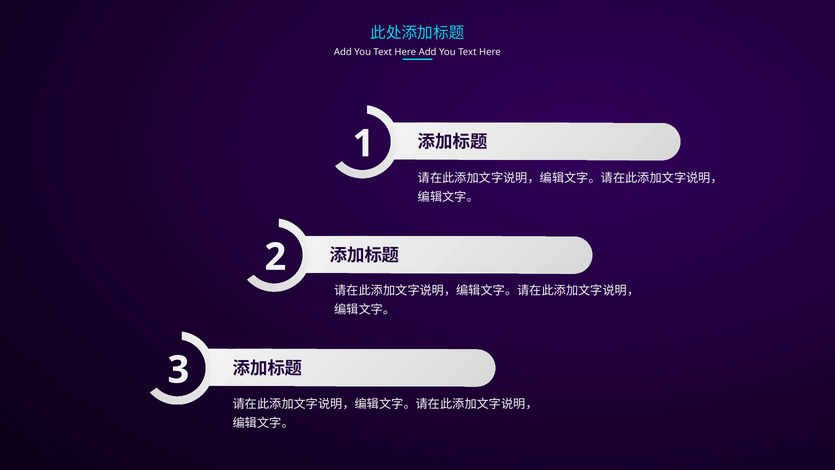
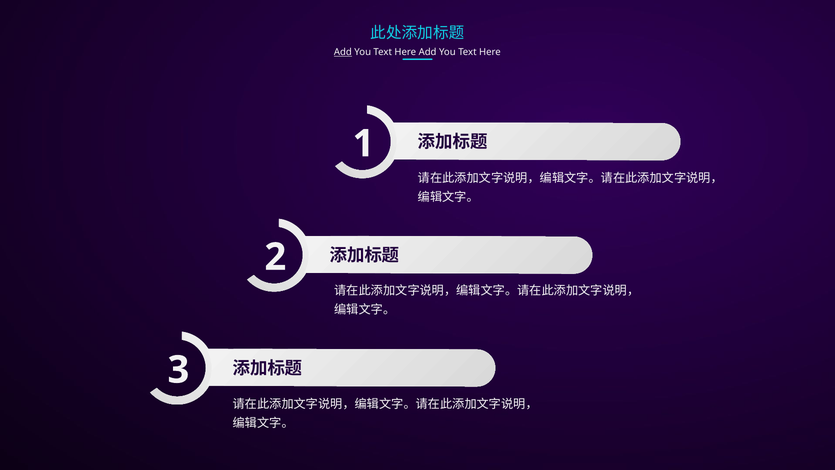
Add at (343, 52) underline: none -> present
